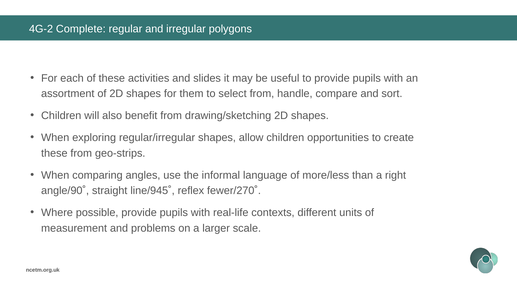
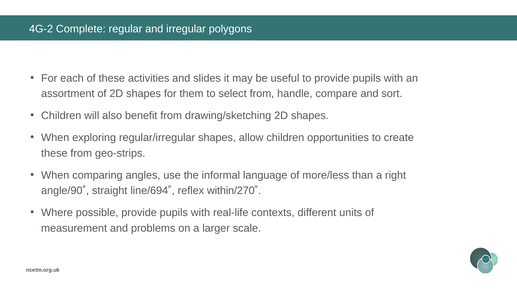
line/945˚: line/945˚ -> line/694˚
fewer/270˚: fewer/270˚ -> within/270˚
